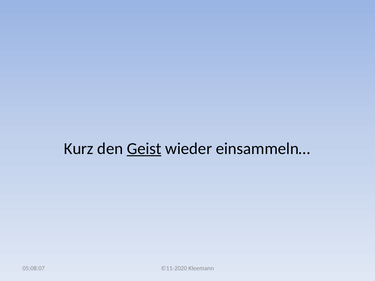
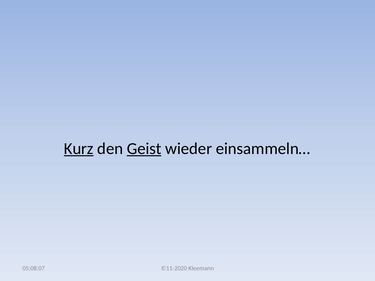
Kurz underline: none -> present
